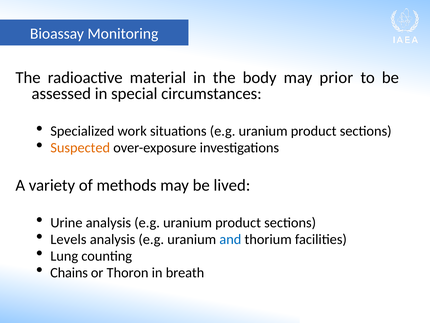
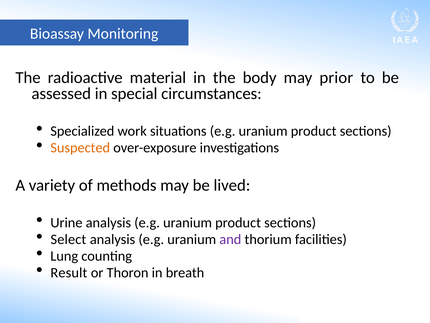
Levels: Levels -> Select
and colour: blue -> purple
Chains: Chains -> Result
